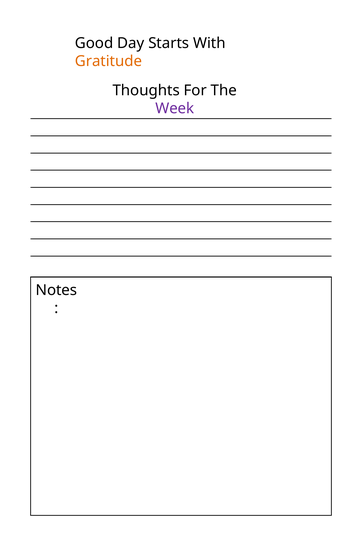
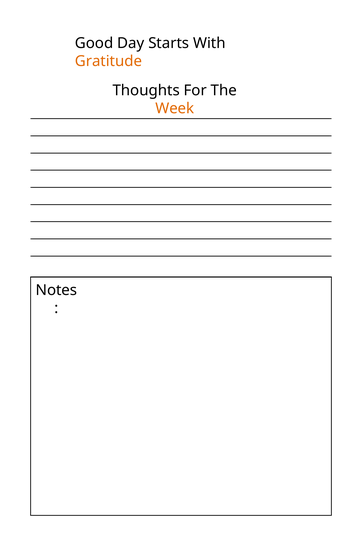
Week colour: purple -> orange
